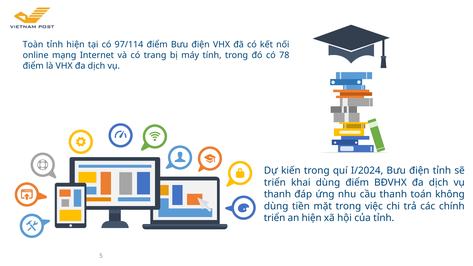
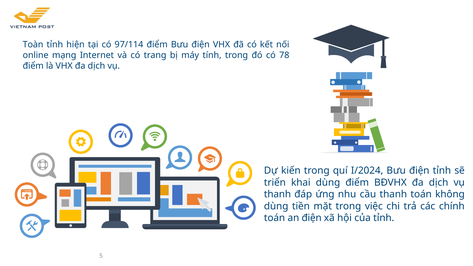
triển at (275, 218): triển -> toán
an hiện: hiện -> điện
